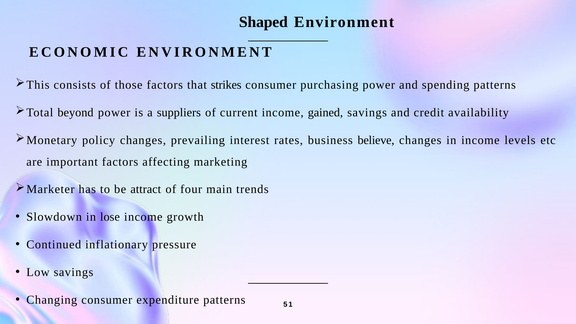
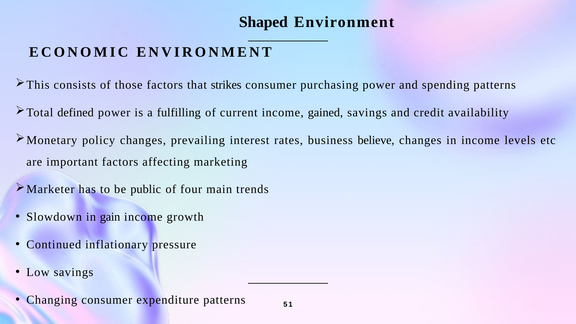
beyond: beyond -> defined
suppliers: suppliers -> fulfilling
attract: attract -> public
lose: lose -> gain
